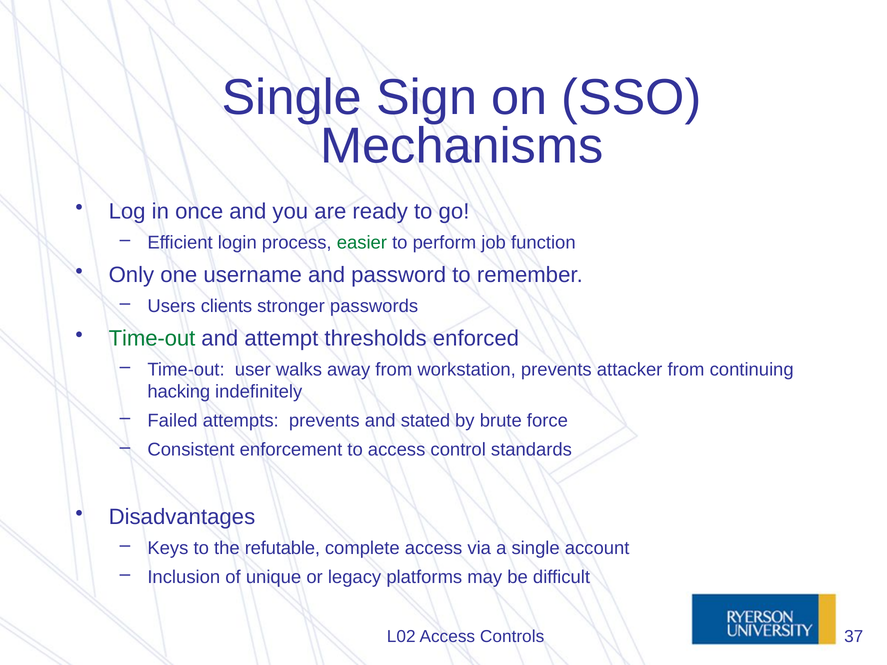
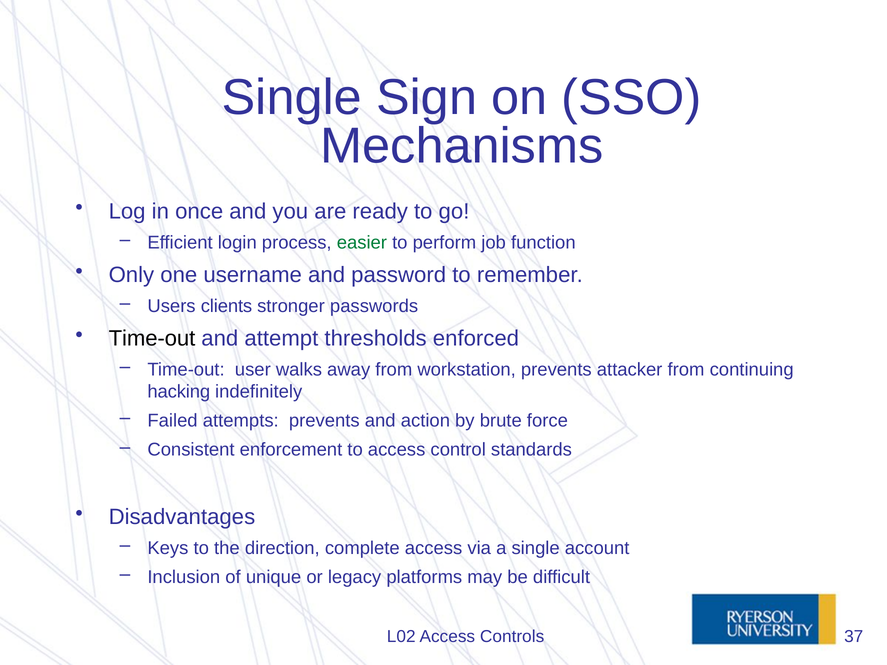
Time-out at (152, 339) colour: green -> black
stated: stated -> action
refutable: refutable -> direction
